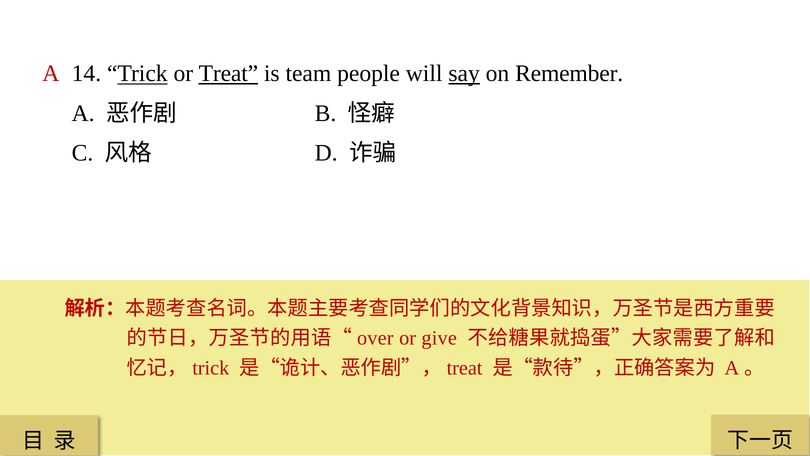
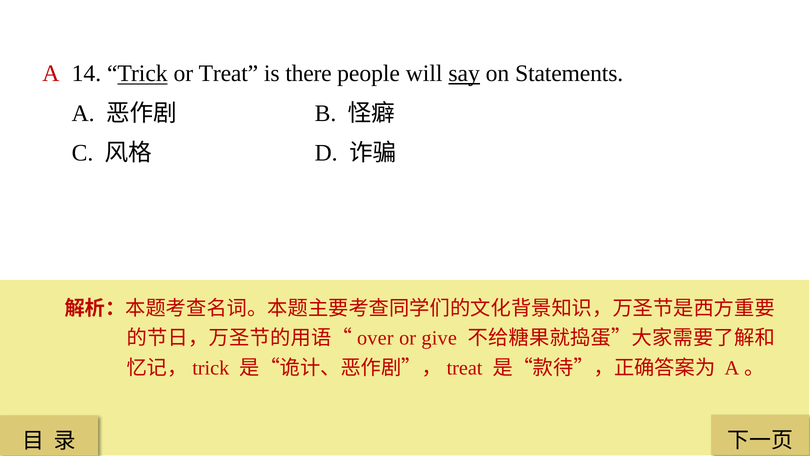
Treat underline: present -> none
team: team -> there
Remember: Remember -> Statements
